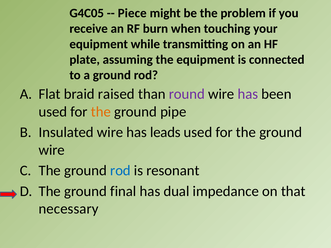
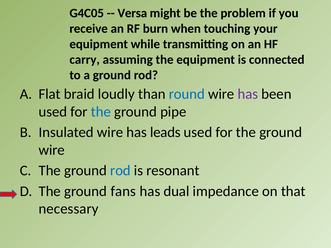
Piece: Piece -> Versa
plate: plate -> carry
raised: raised -> loudly
round colour: purple -> blue
the at (101, 112) colour: orange -> blue
final: final -> fans
